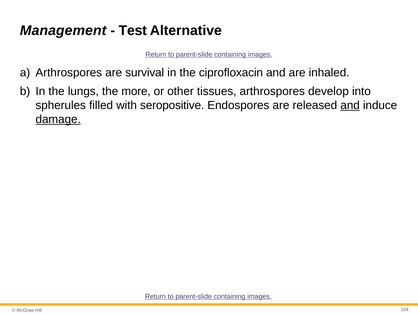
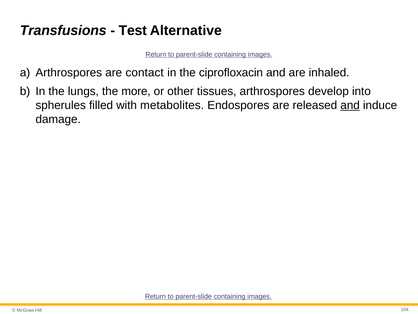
Management: Management -> Transfusions
survival: survival -> contact
seropositive: seropositive -> metabolites
damage underline: present -> none
